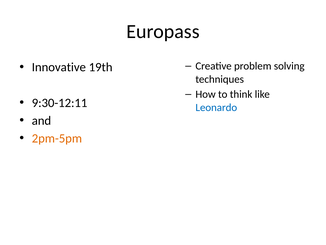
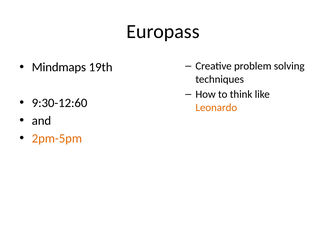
Innovative: Innovative -> Mindmaps
9:30-12:11: 9:30-12:11 -> 9:30-12:60
Leonardo colour: blue -> orange
